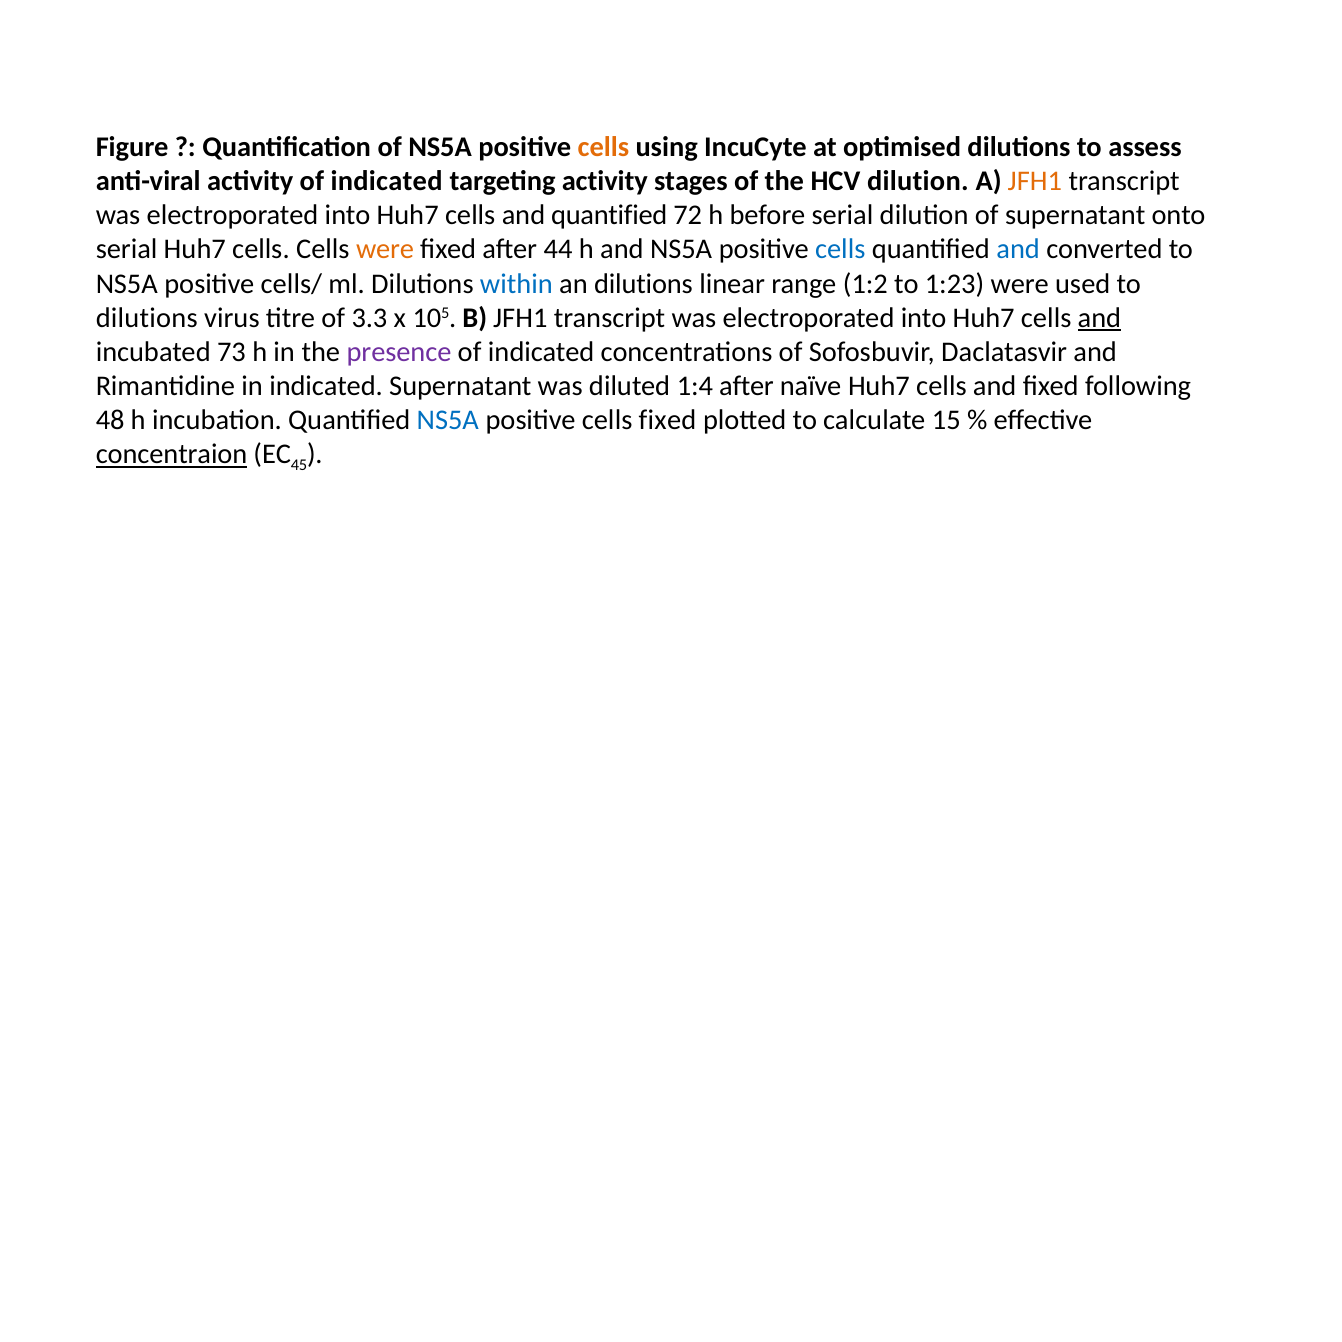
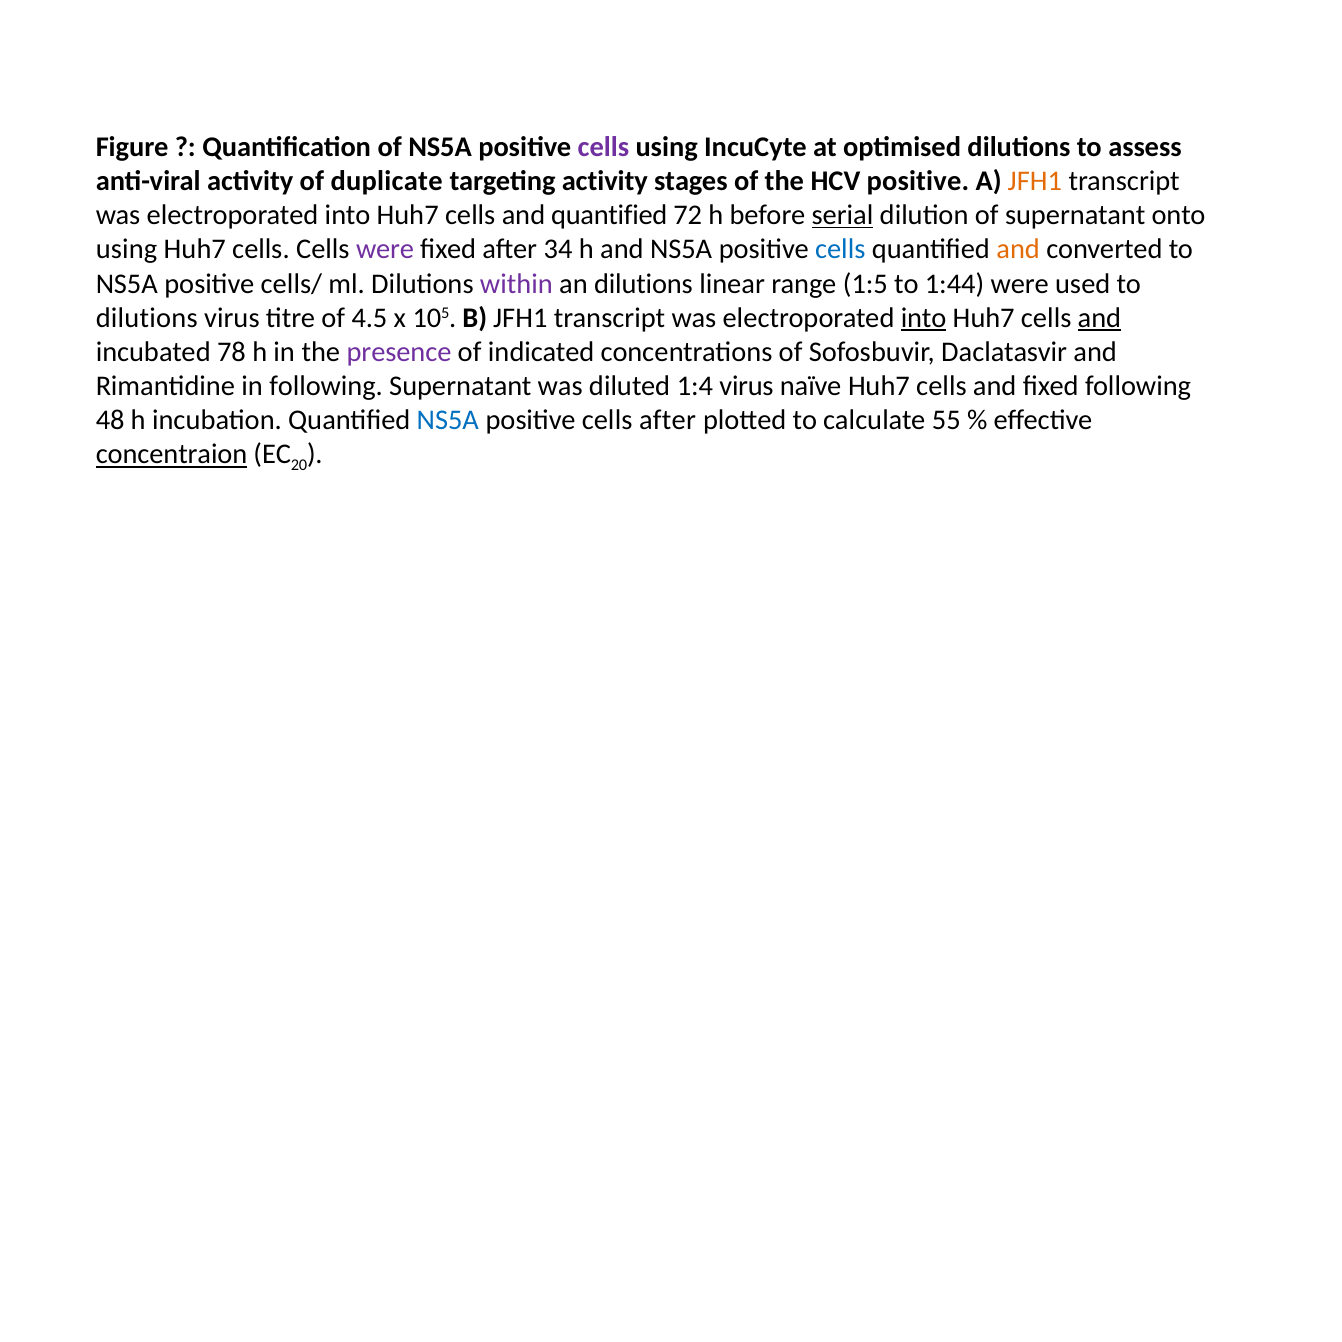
cells at (603, 147) colour: orange -> purple
activity of indicated: indicated -> duplicate
HCV dilution: dilution -> positive
serial at (842, 215) underline: none -> present
serial at (127, 249): serial -> using
were at (385, 249) colour: orange -> purple
44: 44 -> 34
and at (1018, 249) colour: blue -> orange
within colour: blue -> purple
1:2: 1:2 -> 1:5
1:23: 1:23 -> 1:44
3.3: 3.3 -> 4.5
into at (924, 318) underline: none -> present
73: 73 -> 78
in indicated: indicated -> following
1:4 after: after -> virus
cells fixed: fixed -> after
15: 15 -> 55
45: 45 -> 20
